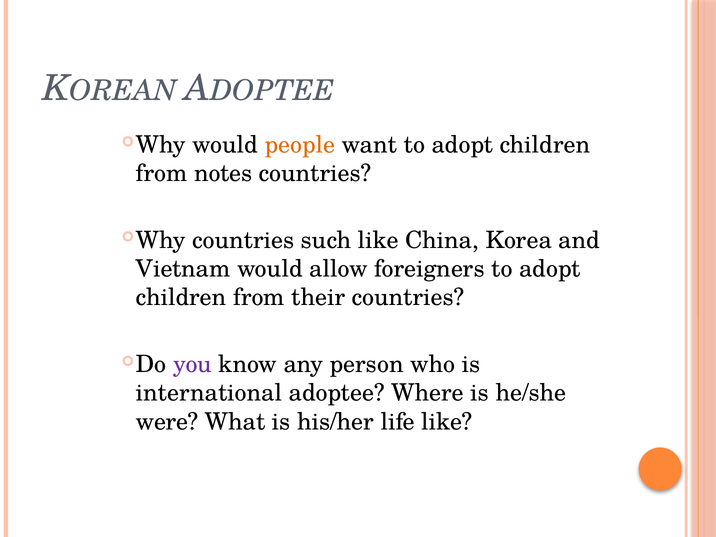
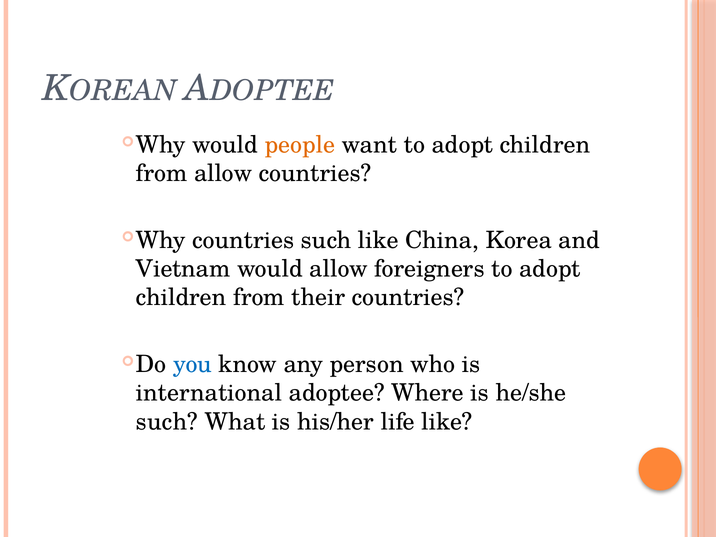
from notes: notes -> allow
you colour: purple -> blue
were at (167, 422): were -> such
